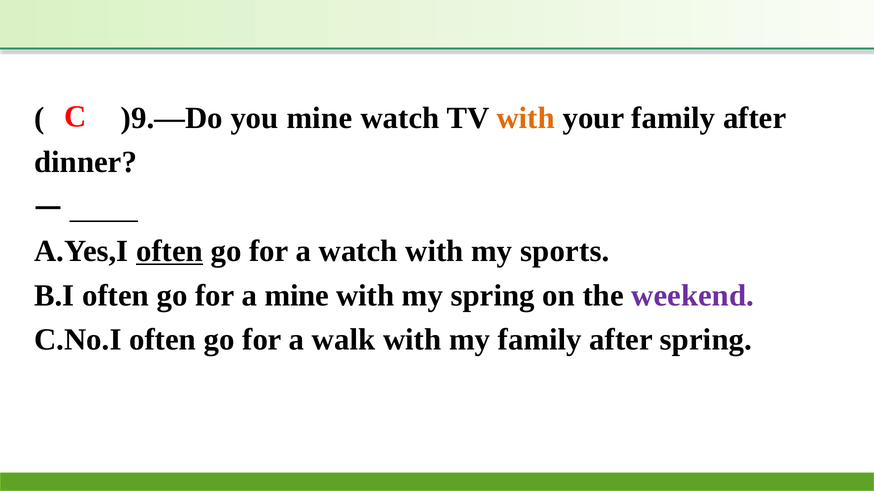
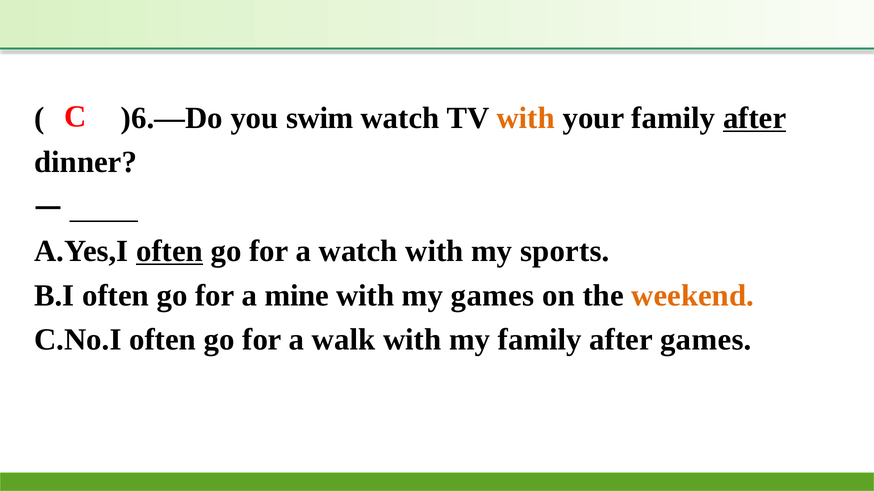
)9.—Do: )9.—Do -> )6.—Do
you mine: mine -> swim
after at (755, 118) underline: none -> present
my spring: spring -> games
weekend colour: purple -> orange
after spring: spring -> games
